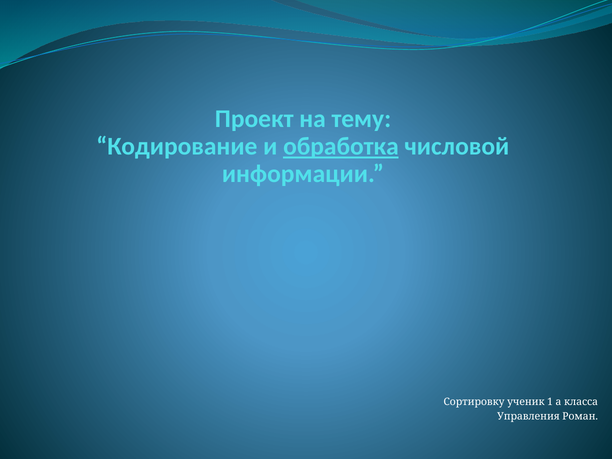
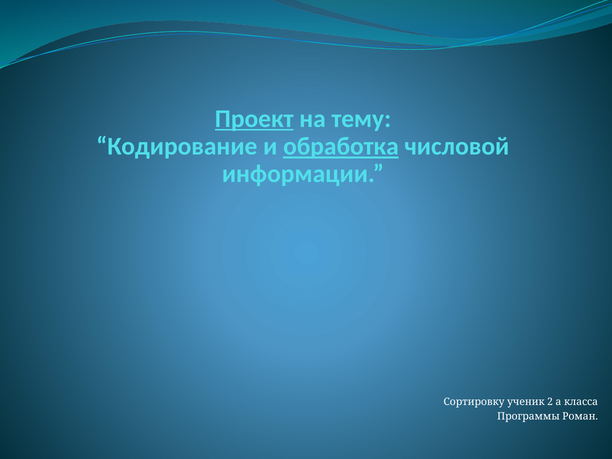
Проект underline: none -> present
1: 1 -> 2
Управления: Управления -> Программы
